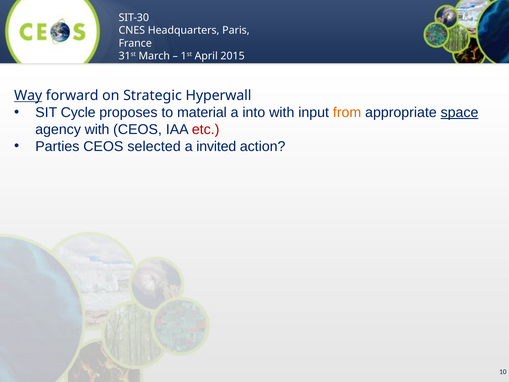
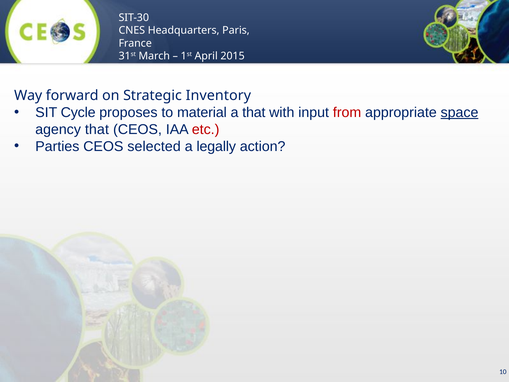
Way underline: present -> none
Hyperwall: Hyperwall -> Inventory
a into: into -> that
from colour: orange -> red
agency with: with -> that
invited: invited -> legally
